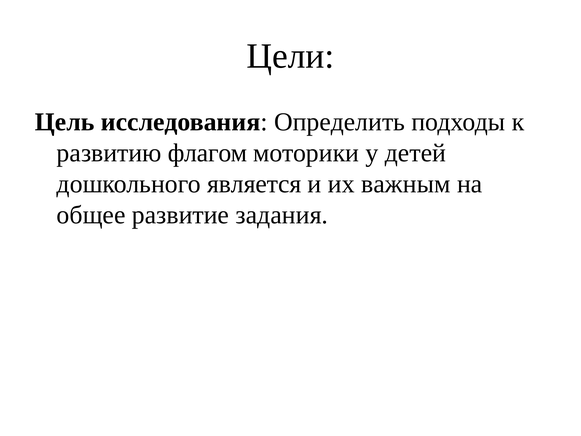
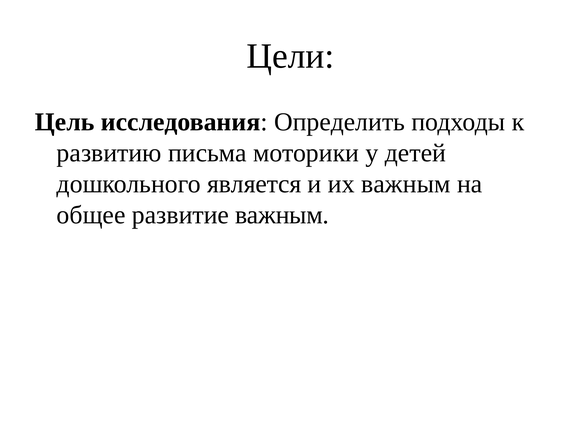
флагом: флагом -> письма
развитие задания: задания -> важным
